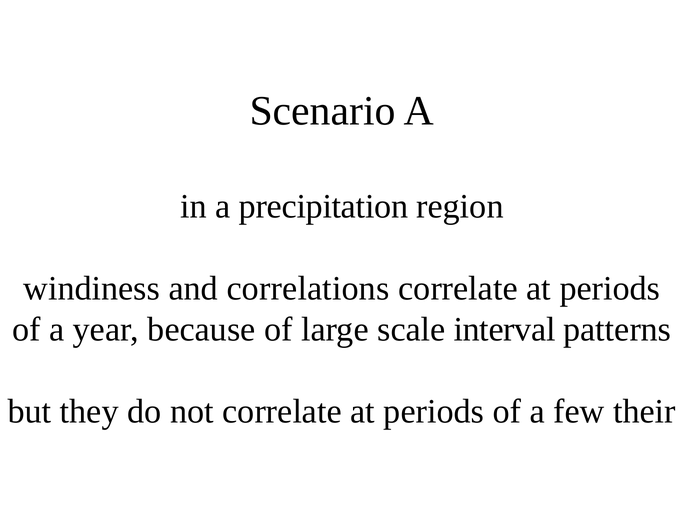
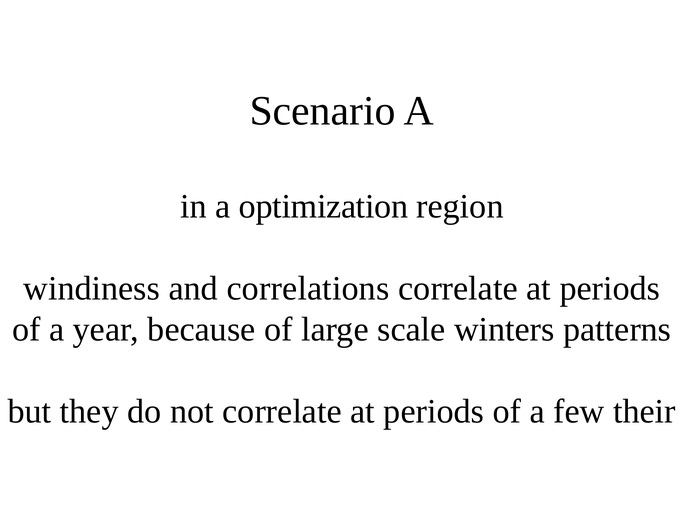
precipitation: precipitation -> optimization
interval: interval -> winters
